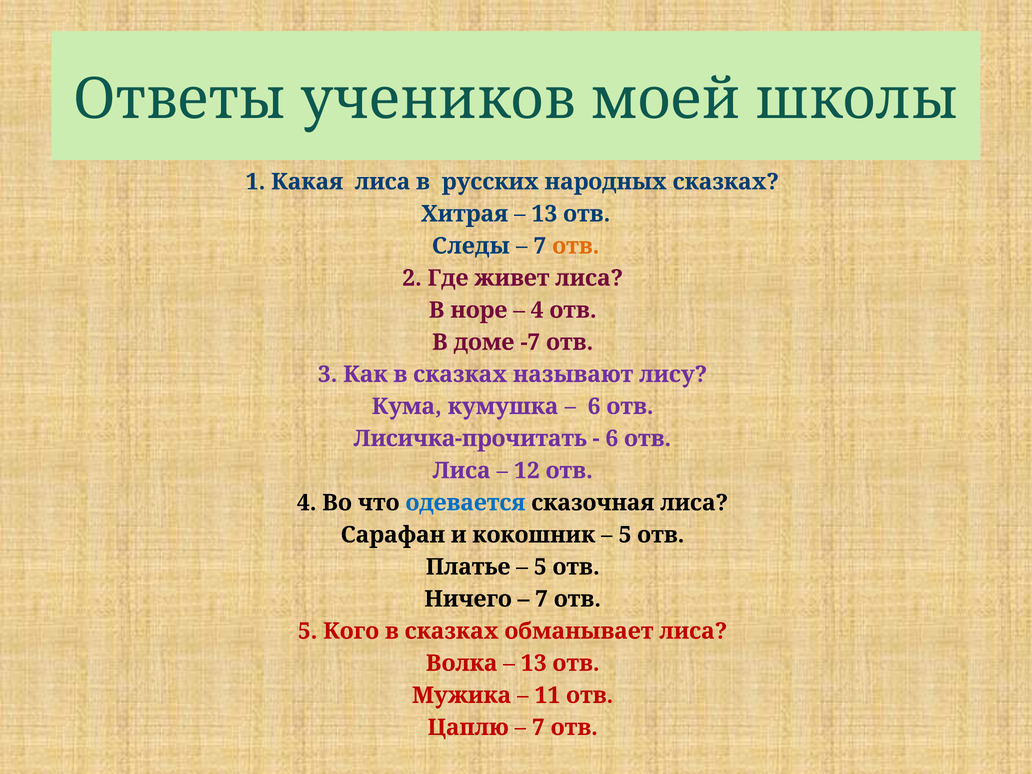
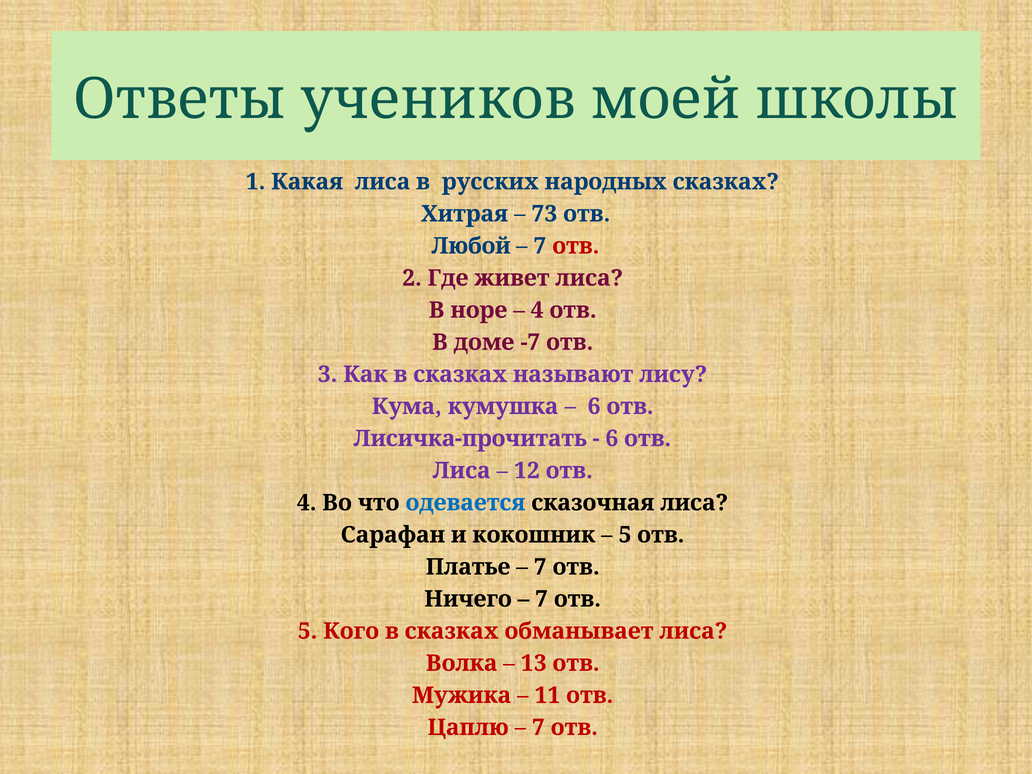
13 at (544, 214): 13 -> 73
Следы: Следы -> Любой
отв at (576, 246) colour: orange -> red
5 at (540, 567): 5 -> 7
